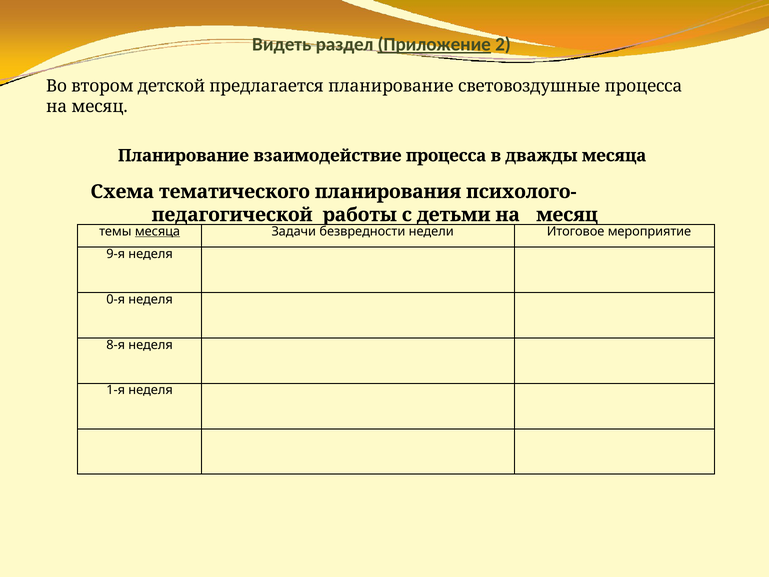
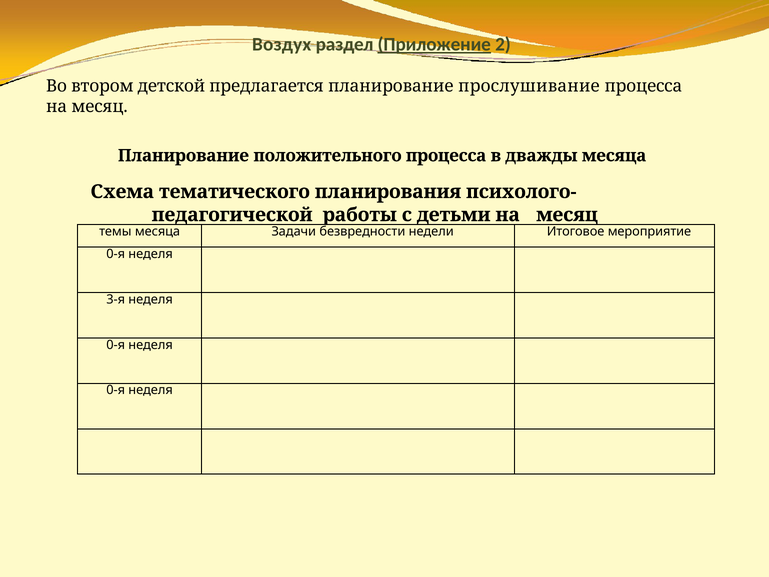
Видеть: Видеть -> Воздух
световоздушные: световоздушные -> прослушивание
взаимодействие: взаимодействие -> положительного
месяца at (158, 231) underline: present -> none
9-я at (116, 254): 9-я -> 0-я
0-я: 0-я -> 3-я
8-я at (116, 345): 8-я -> 0-я
1-я at (116, 390): 1-я -> 0-я
